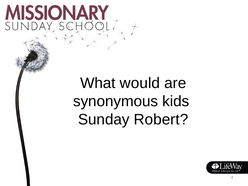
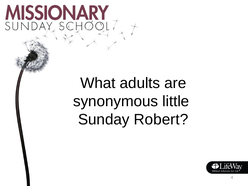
would: would -> adults
kids: kids -> little
